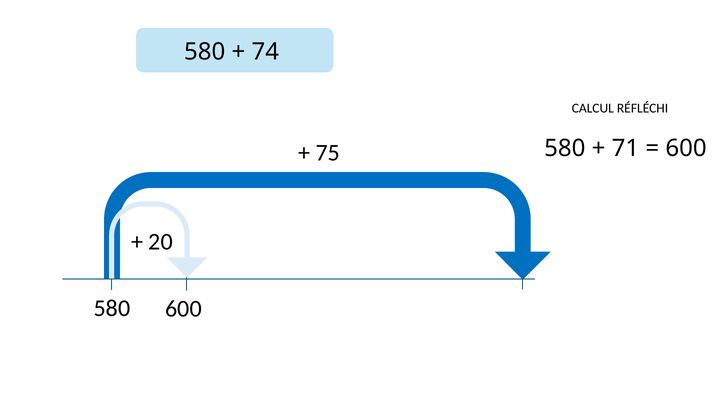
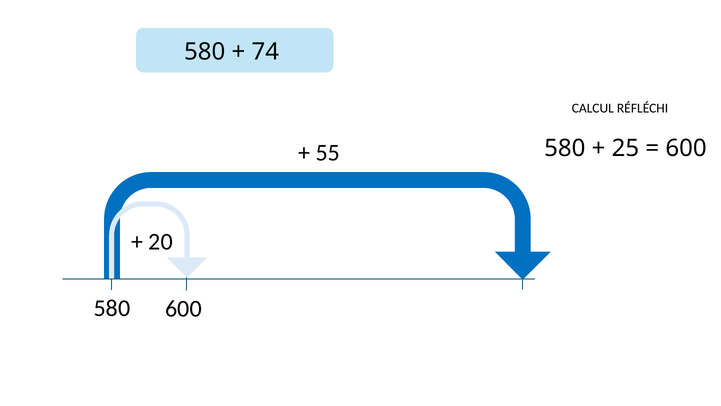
71: 71 -> 25
75: 75 -> 55
